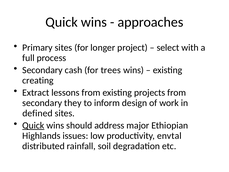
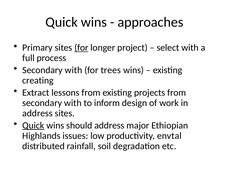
for at (81, 48) underline: none -> present
cash at (74, 70): cash -> with
they at (73, 103): they -> with
defined at (37, 113): defined -> address
